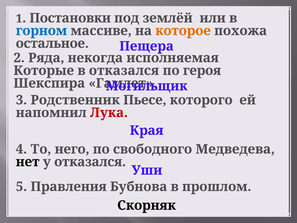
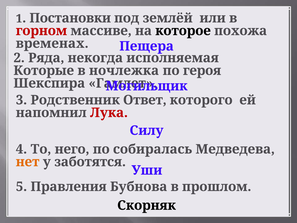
горном colour: blue -> red
которое colour: orange -> black
остальное: остальное -> временах
в отказался: отказался -> ночлежка
Пьесе: Пьесе -> Ответ
Края: Края -> Силу
свободного: свободного -> собиралась
нет colour: black -> orange
у отказался: отказался -> заботятся
